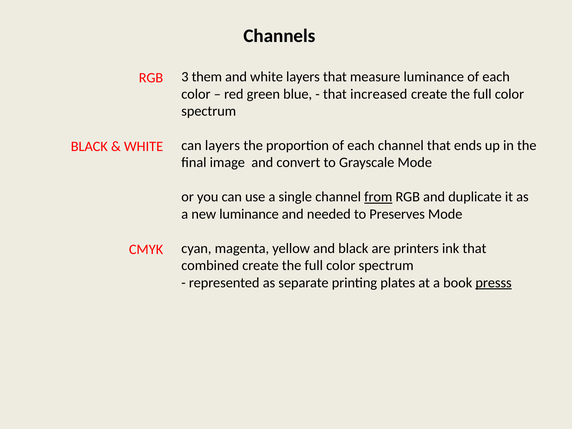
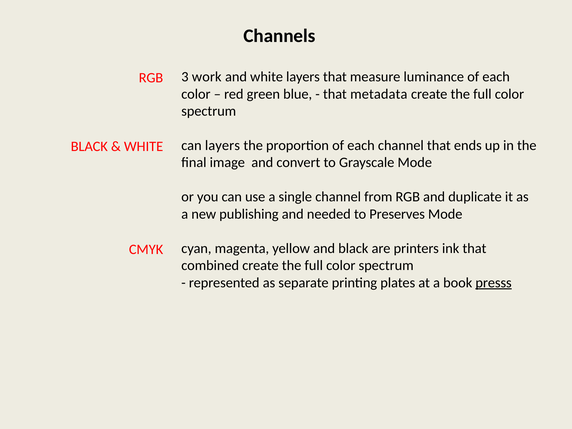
them: them -> work
increased: increased -> metadata
from underline: present -> none
new luminance: luminance -> publishing
